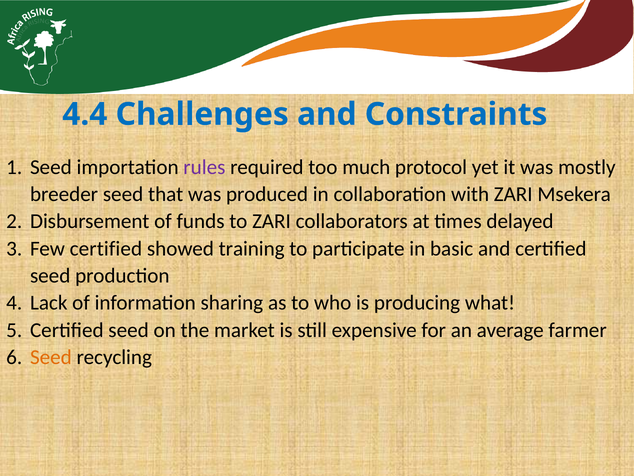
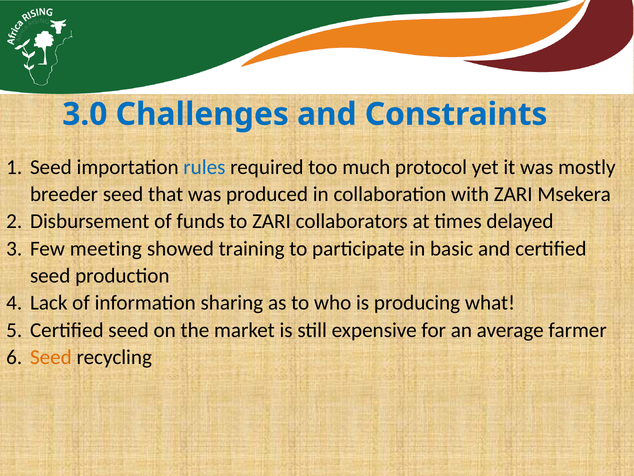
4.4: 4.4 -> 3.0
rules colour: purple -> blue
Few certified: certified -> meeting
